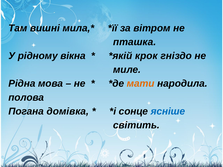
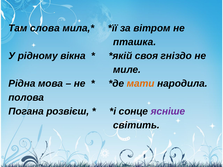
вишні: вишні -> слова
крок: крок -> своя
домівка: домівка -> розвієш
ясніше colour: blue -> purple
